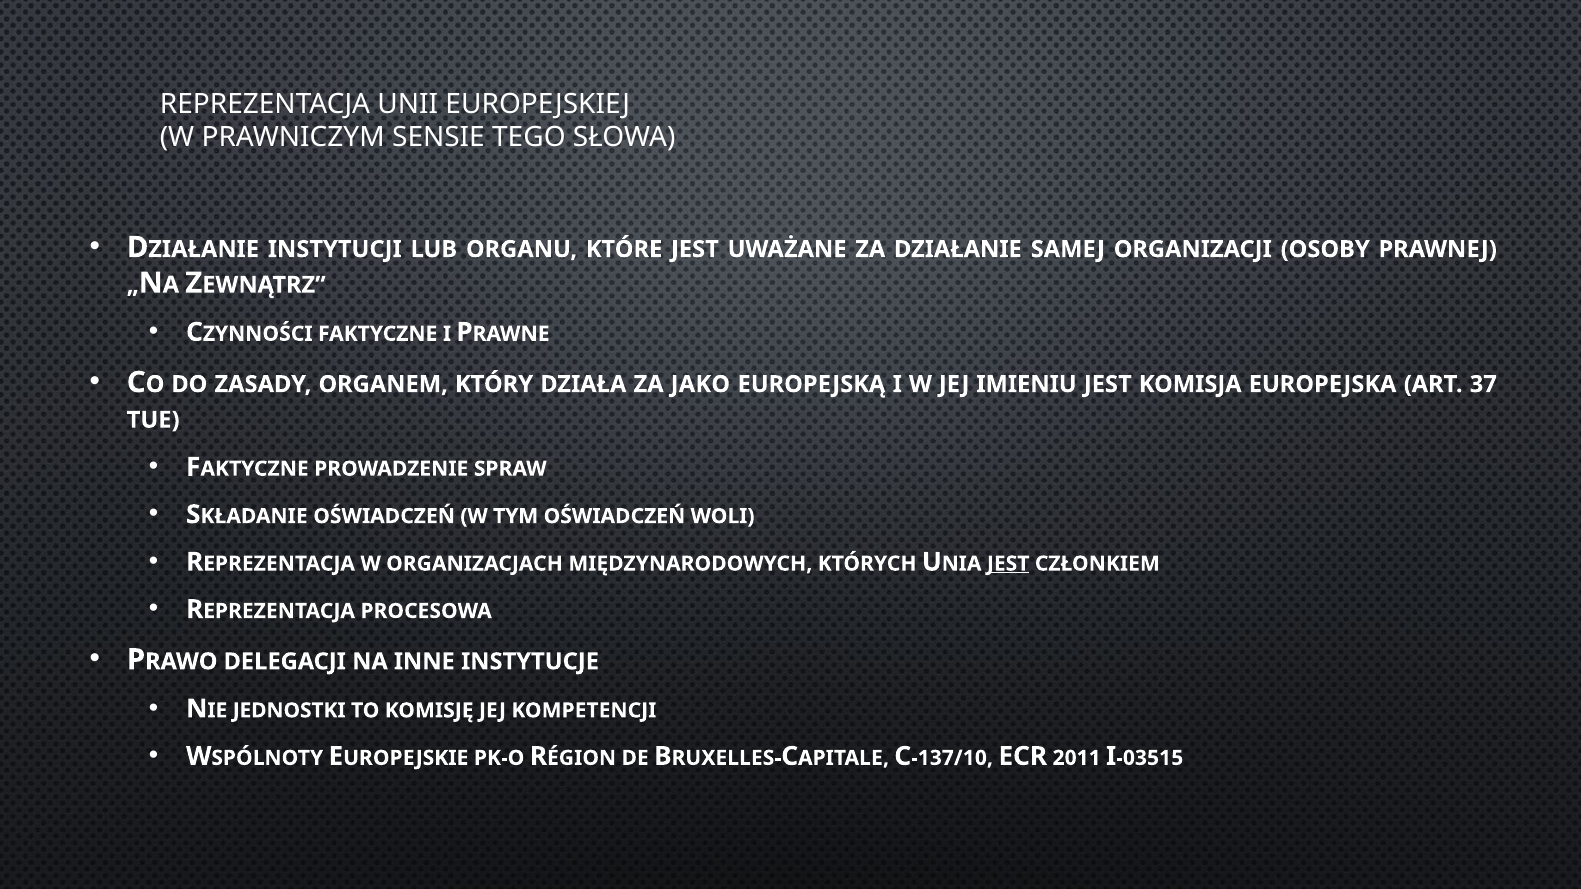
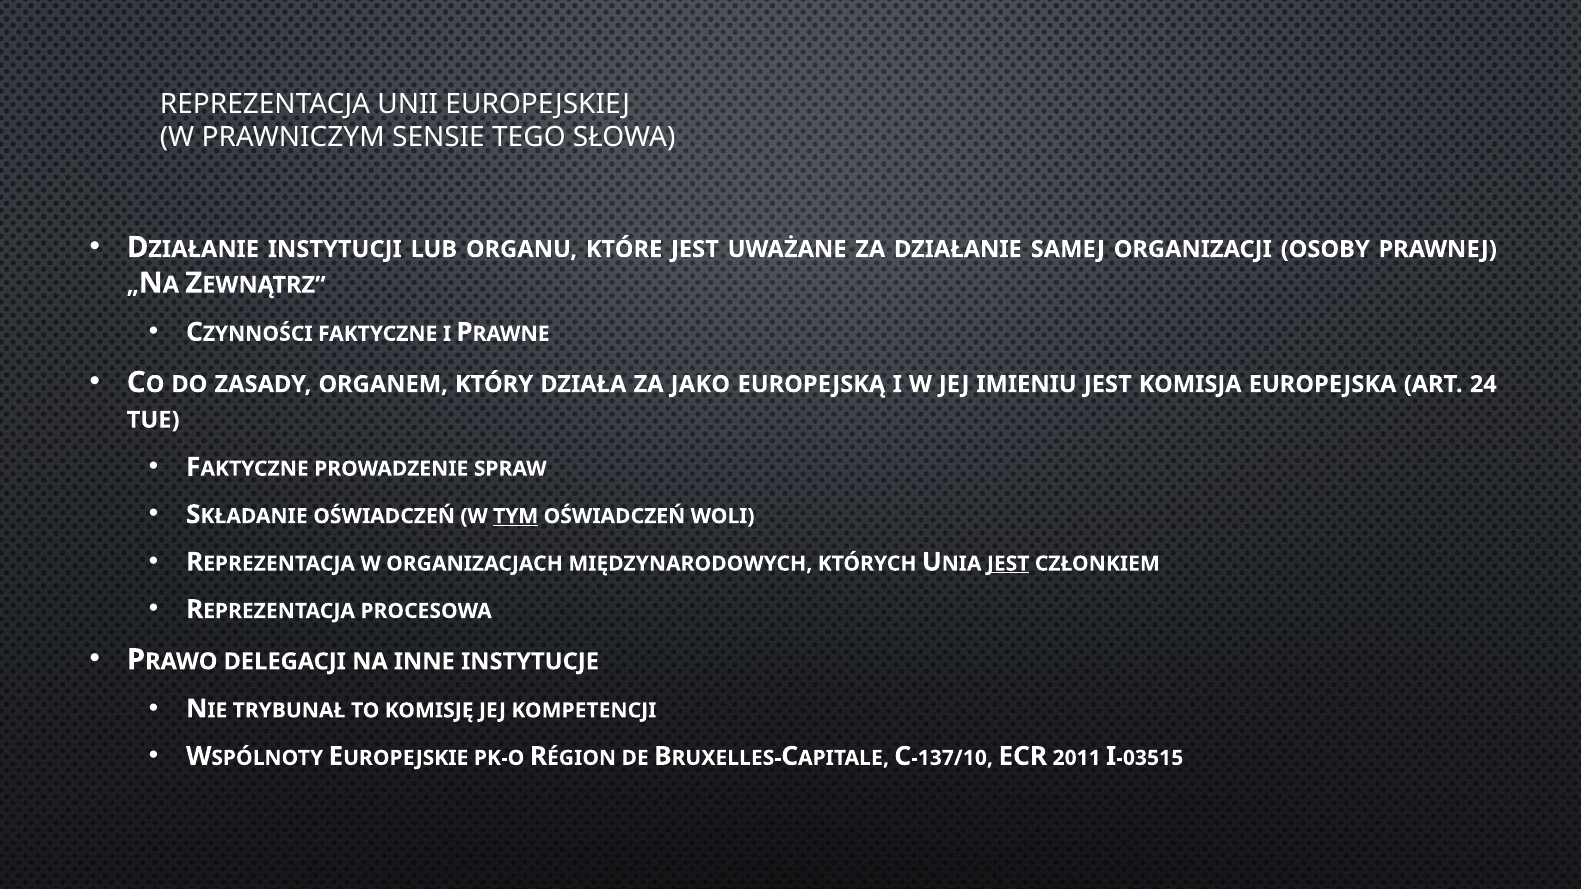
37: 37 -> 24
TYM underline: none -> present
JEDNOSTKI: JEDNOSTKI -> TRYBUNAŁ
